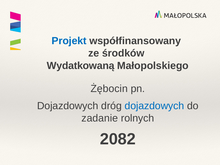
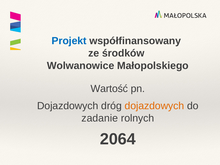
Wydatkowaną: Wydatkowaną -> Wolwanowice
Żębocin: Żębocin -> Wartość
dojazdowych at (154, 106) colour: blue -> orange
2082: 2082 -> 2064
